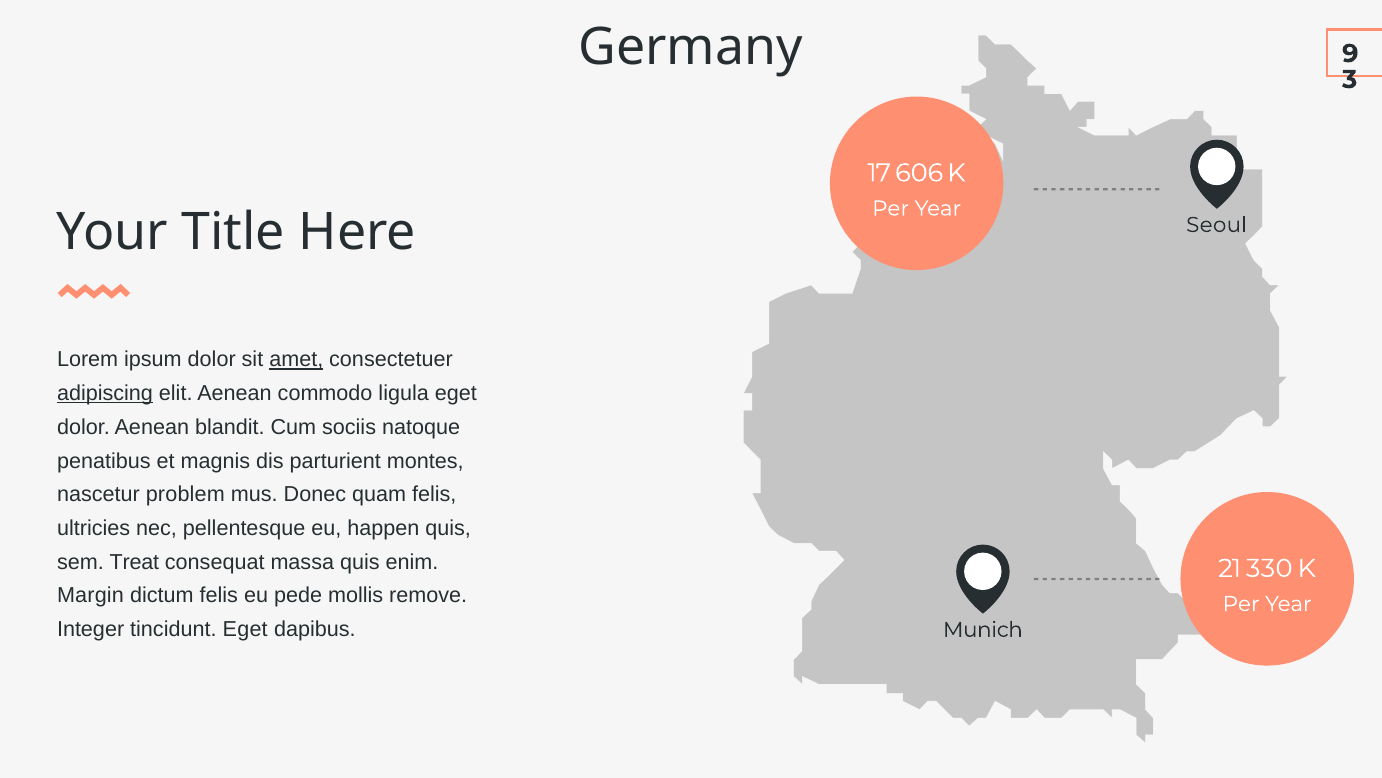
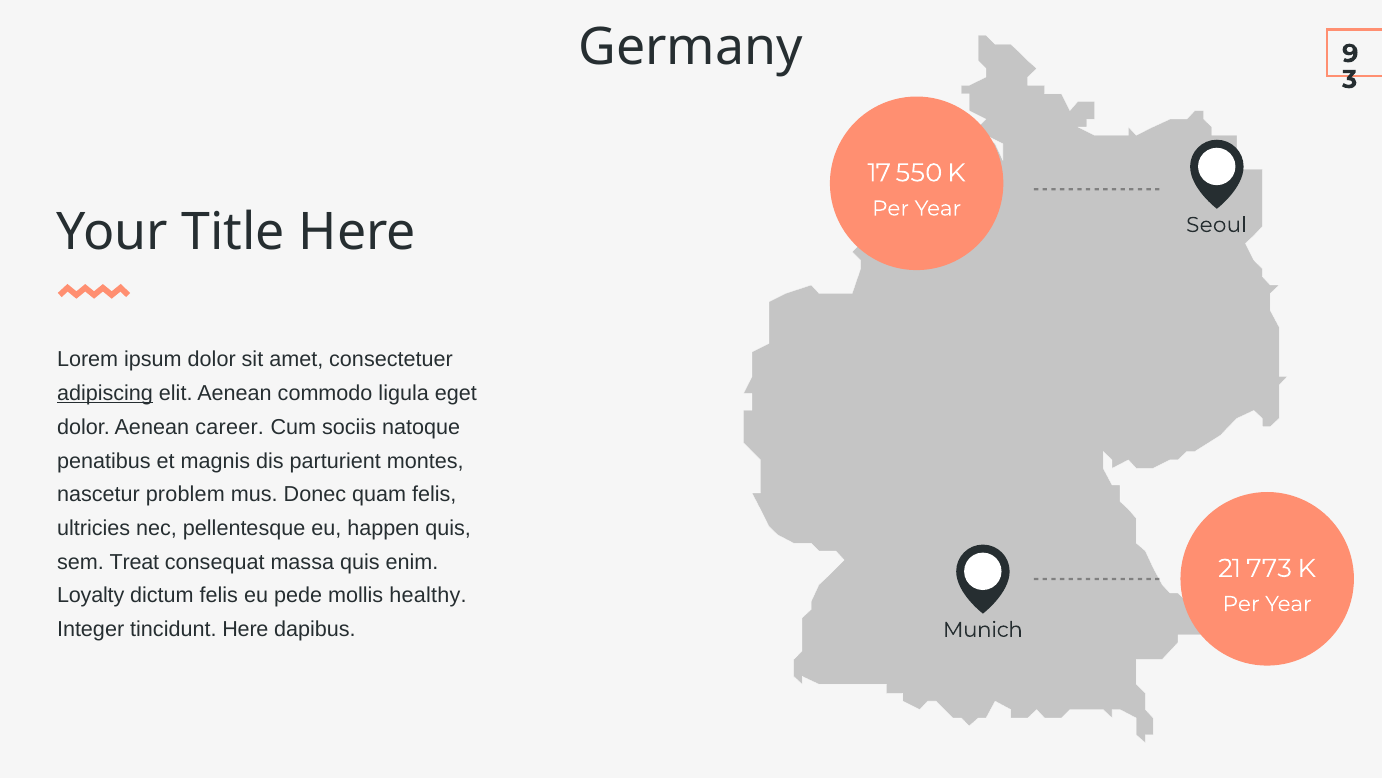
606: 606 -> 550
amet underline: present -> none
blandit: blandit -> career
330: 330 -> 773
Margin: Margin -> Loyalty
remove: remove -> healthy
tincidunt Eget: Eget -> Here
